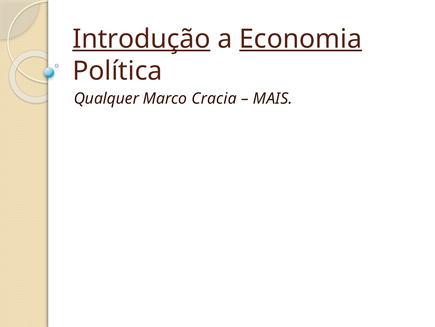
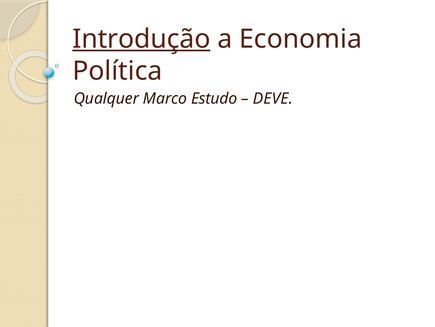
Economia underline: present -> none
Cracia: Cracia -> Estudo
MAIS: MAIS -> DEVE
